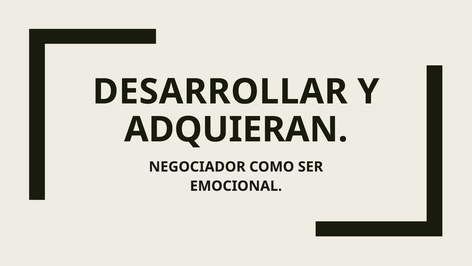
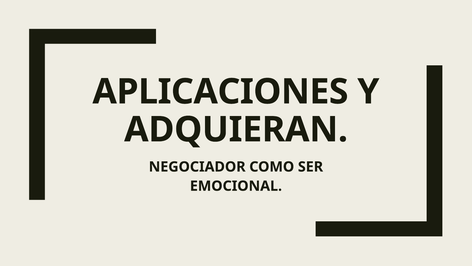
DESARROLLAR: DESARROLLAR -> APLICACIONES
